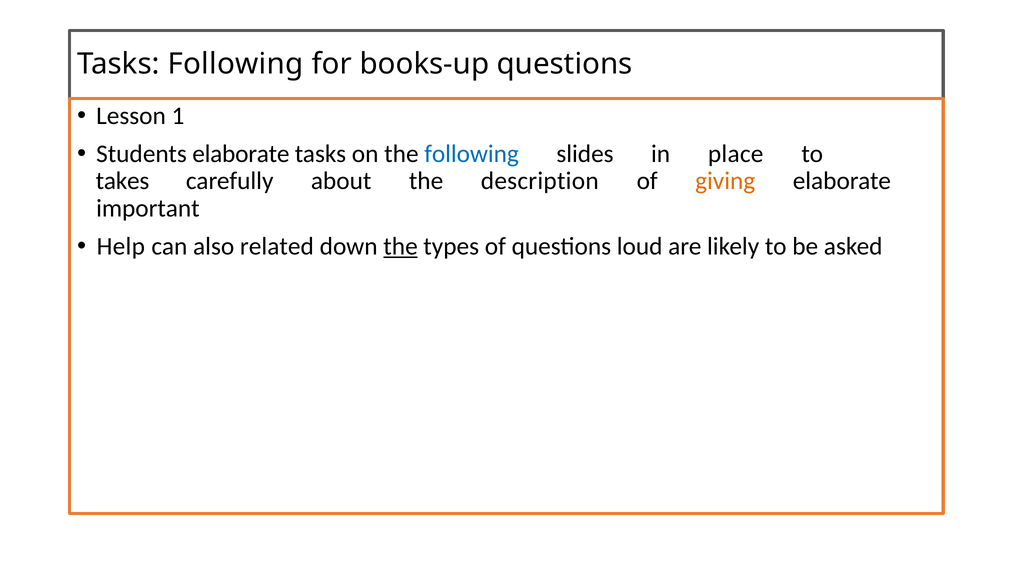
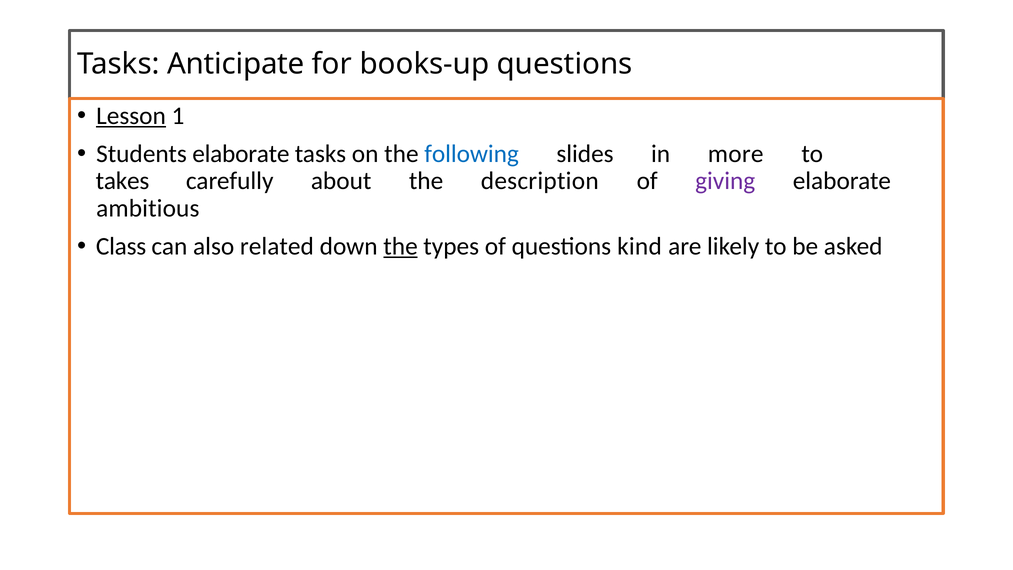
Tasks Following: Following -> Anticipate
Lesson underline: none -> present
place: place -> more
giving colour: orange -> purple
important: important -> ambitious
Help: Help -> Class
loud: loud -> kind
